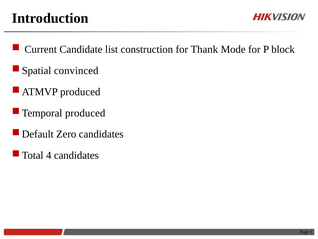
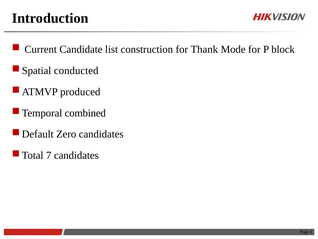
convinced: convinced -> conducted
produced at (85, 113): produced -> combined
4: 4 -> 7
